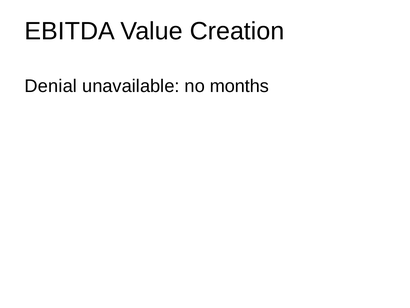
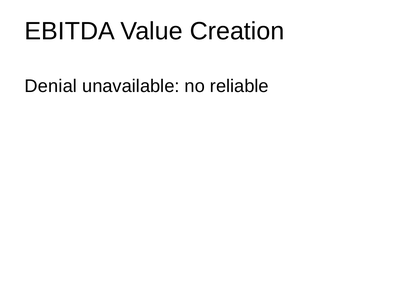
months: months -> reliable
